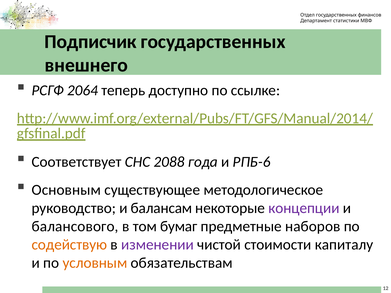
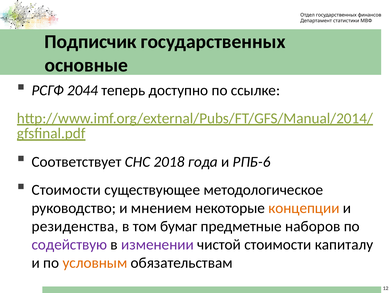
внешнего: внешнего -> основные
2064: 2064 -> 2044
2088: 2088 -> 2018
Основным at (66, 190): Основным -> Стоимости
балансам: балансам -> мнением
концепции colour: purple -> orange
балансового: балансового -> резиденства
содействую colour: orange -> purple
